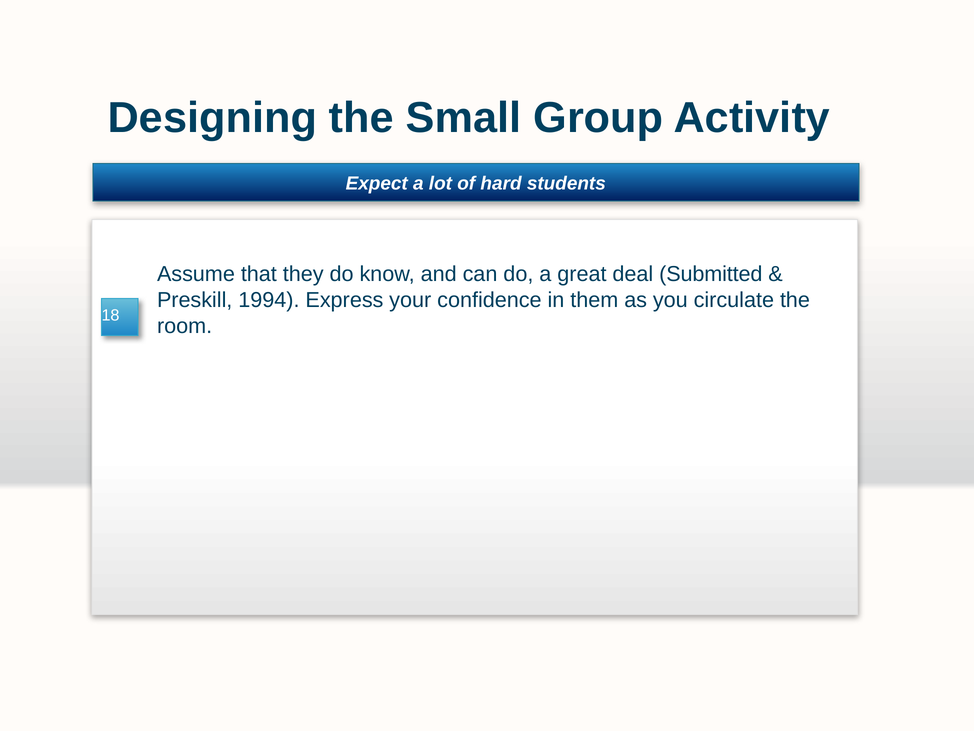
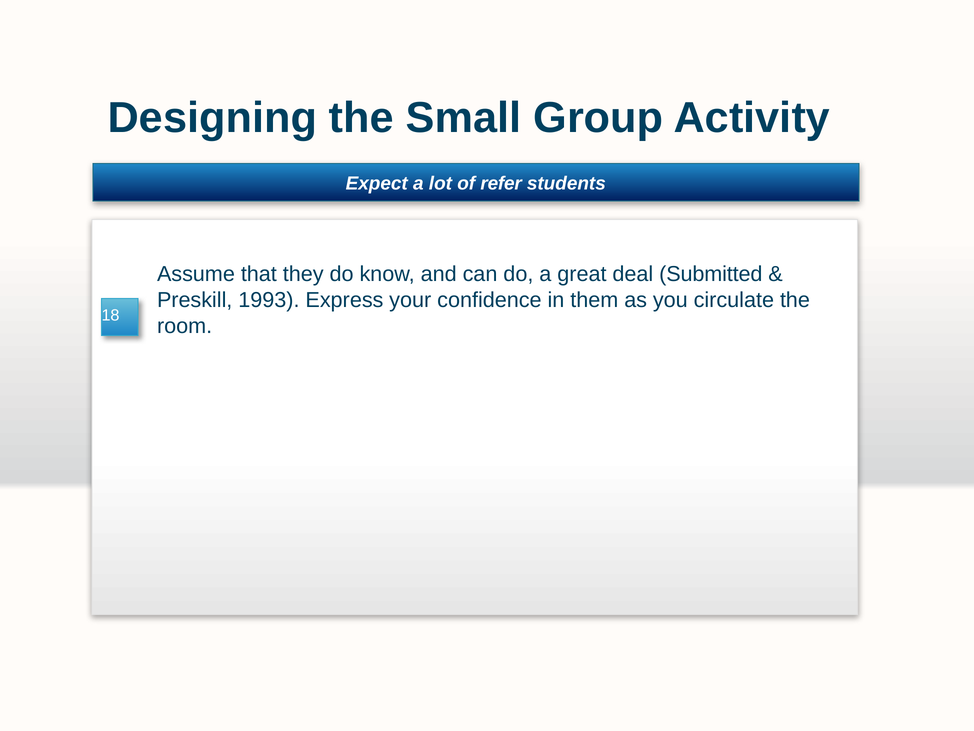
hard: hard -> refer
1994: 1994 -> 1993
